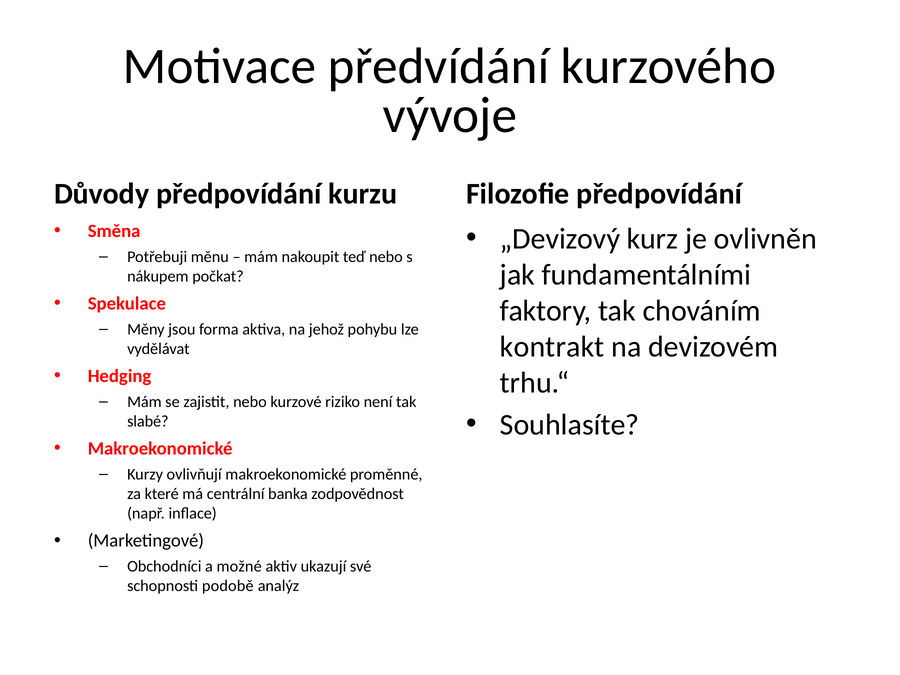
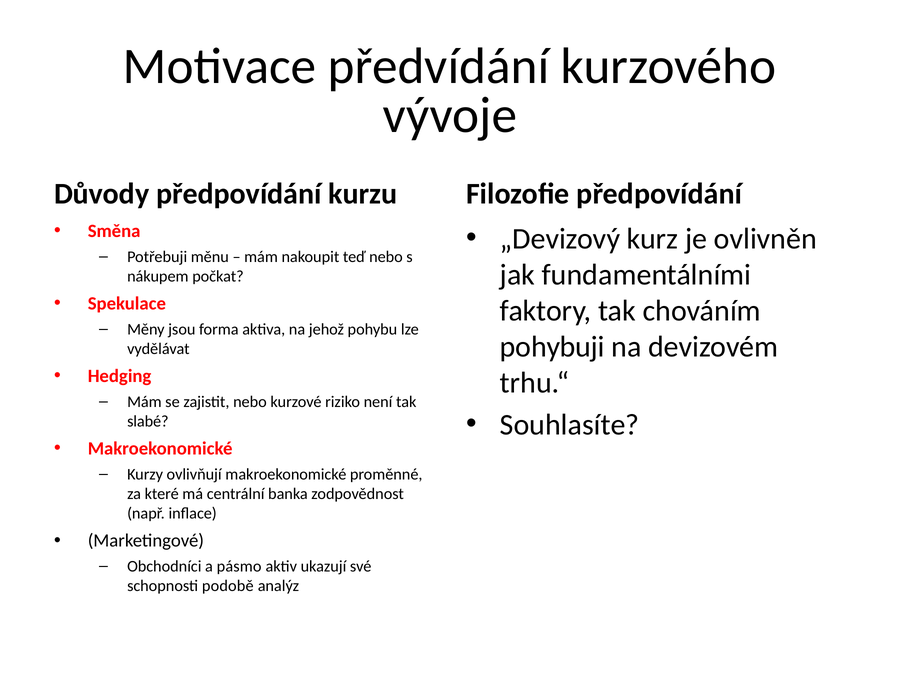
kontrakt: kontrakt -> pohybuji
možné: možné -> pásmo
